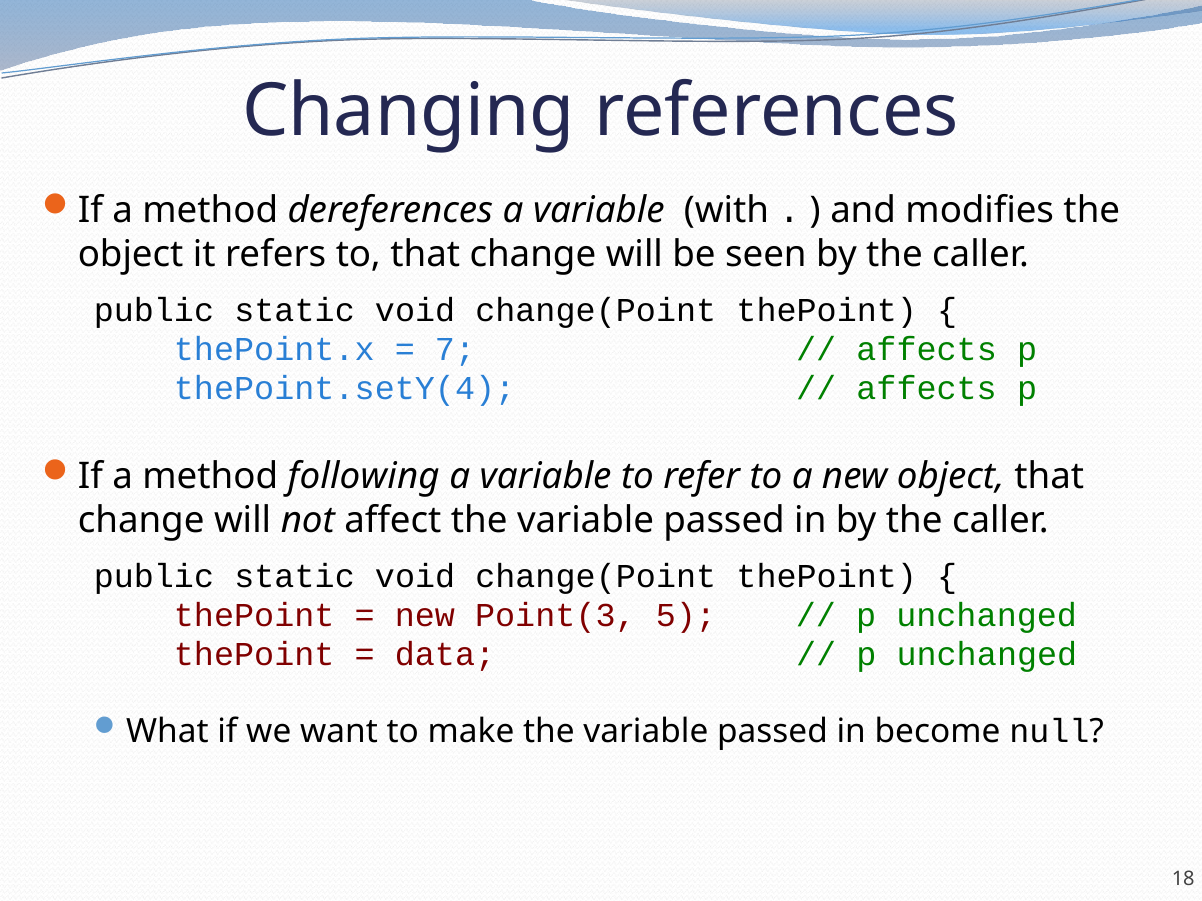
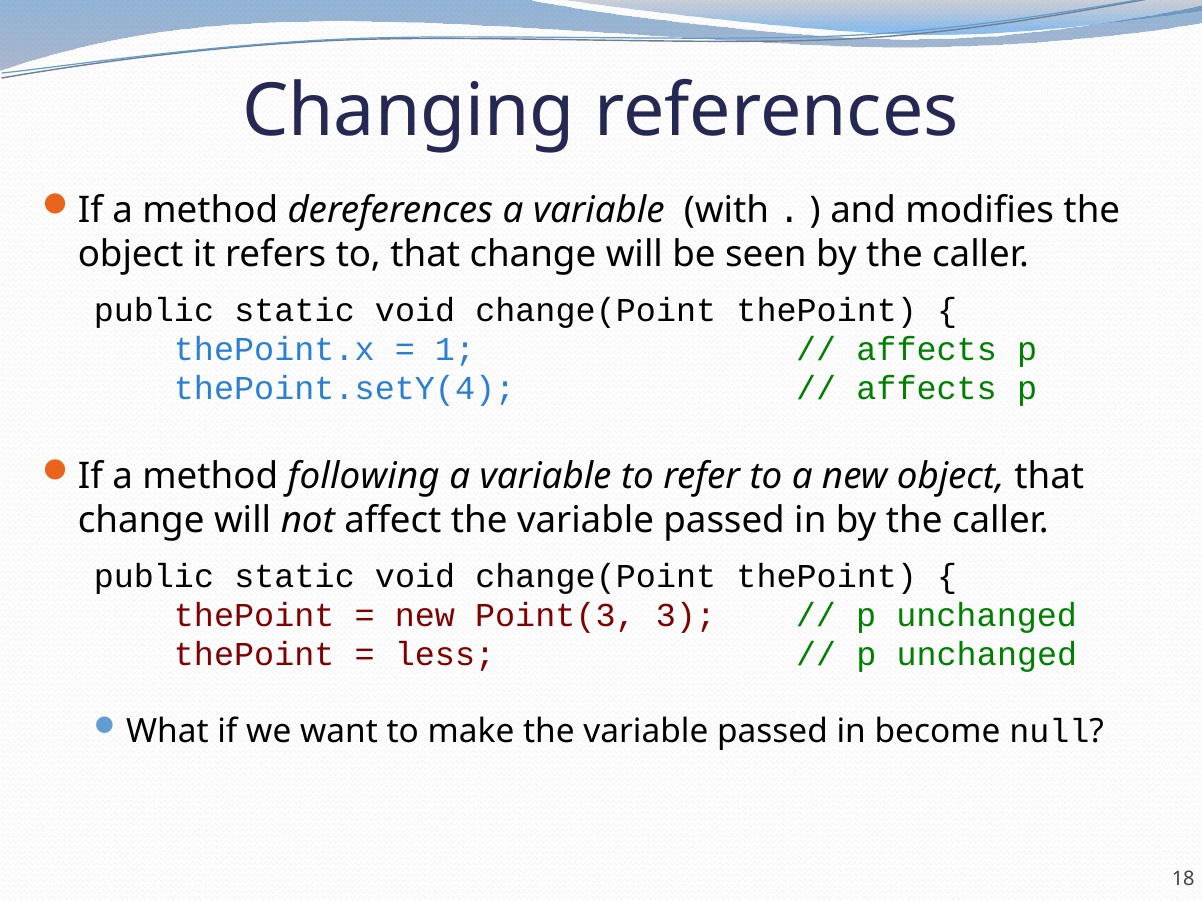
7: 7 -> 1
5: 5 -> 3
data: data -> less
